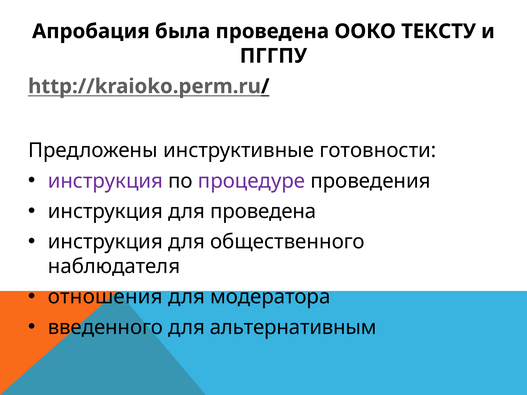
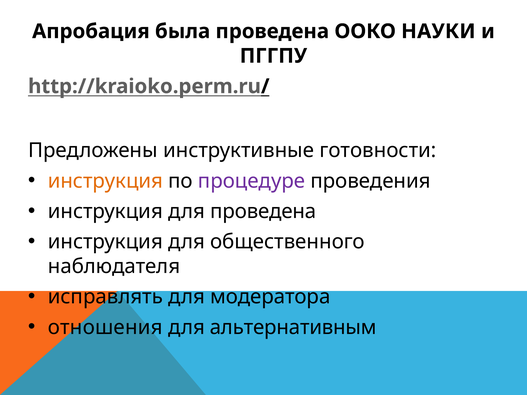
ТЕКСТУ: ТЕКСТУ -> НАУКИ
инструкция at (105, 181) colour: purple -> orange
отношения: отношения -> исправлять
введенного: введенного -> отношения
